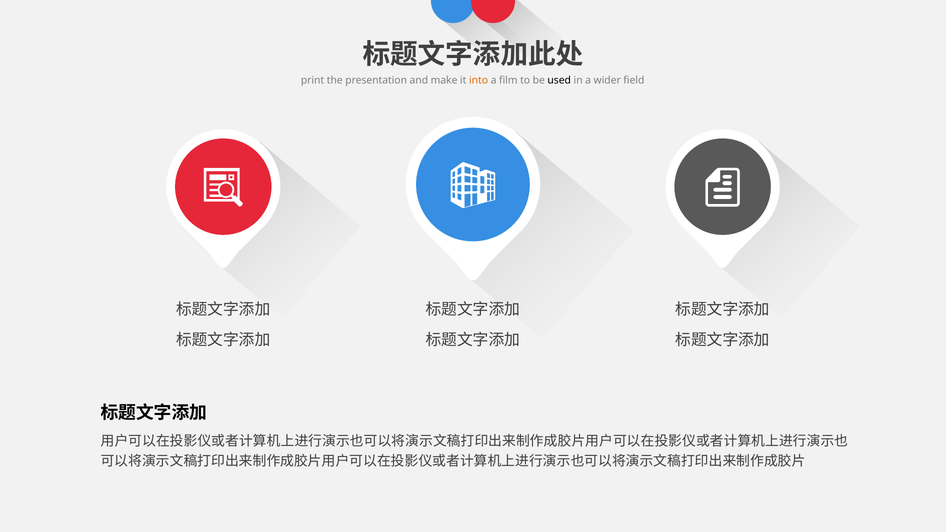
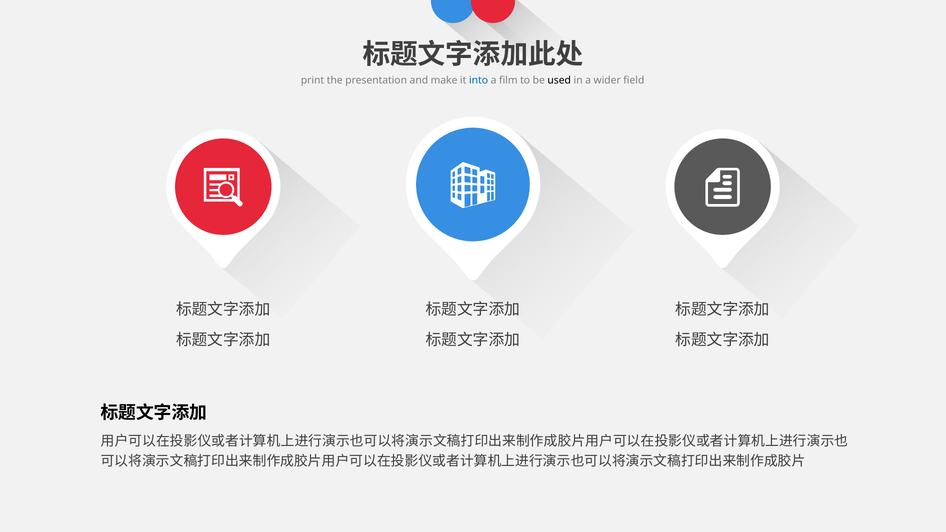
into colour: orange -> blue
